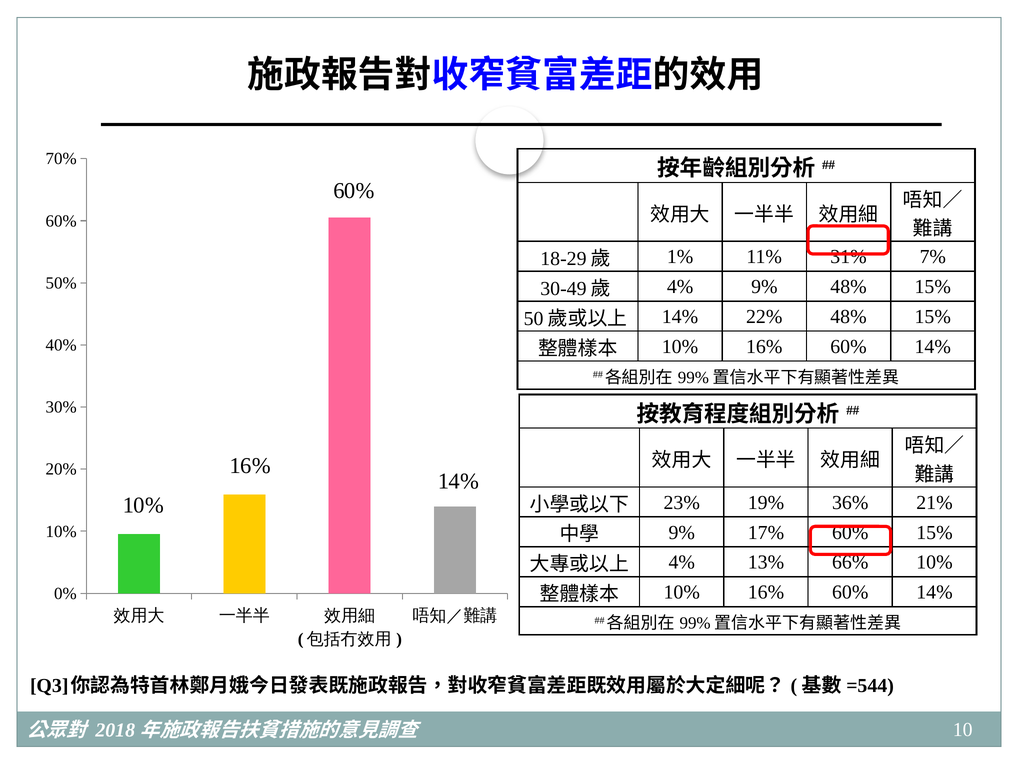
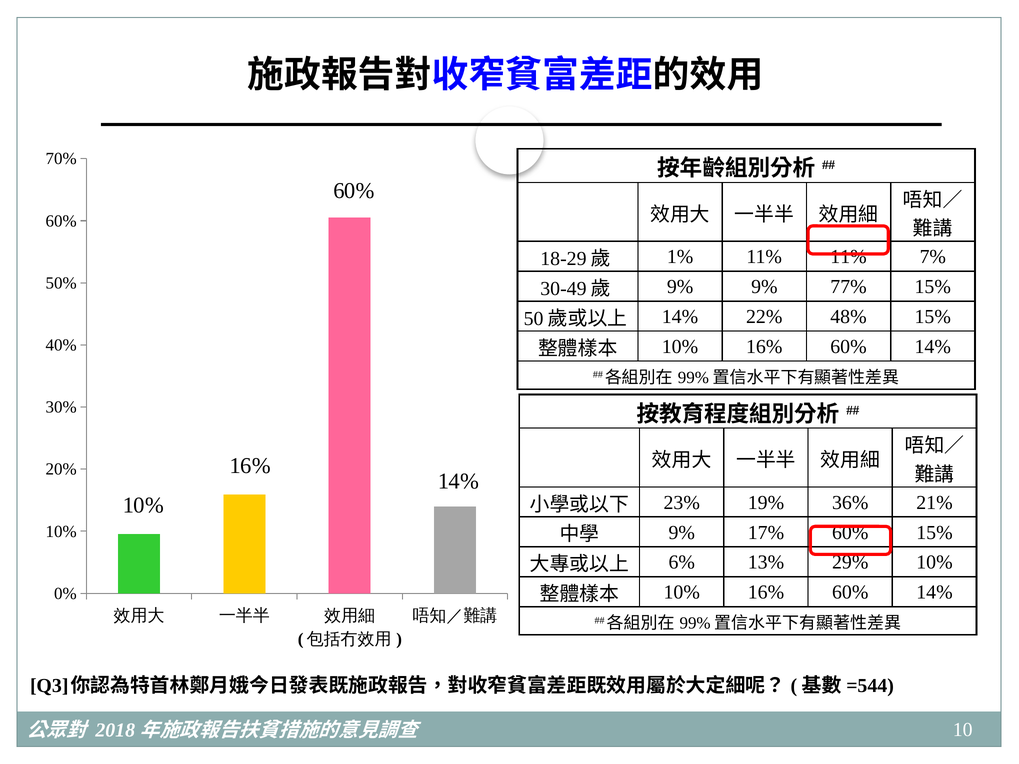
11% 31%: 31% -> 11%
4% at (680, 287): 4% -> 9%
9% 48%: 48% -> 77%
4% at (682, 563): 4% -> 6%
66%: 66% -> 29%
